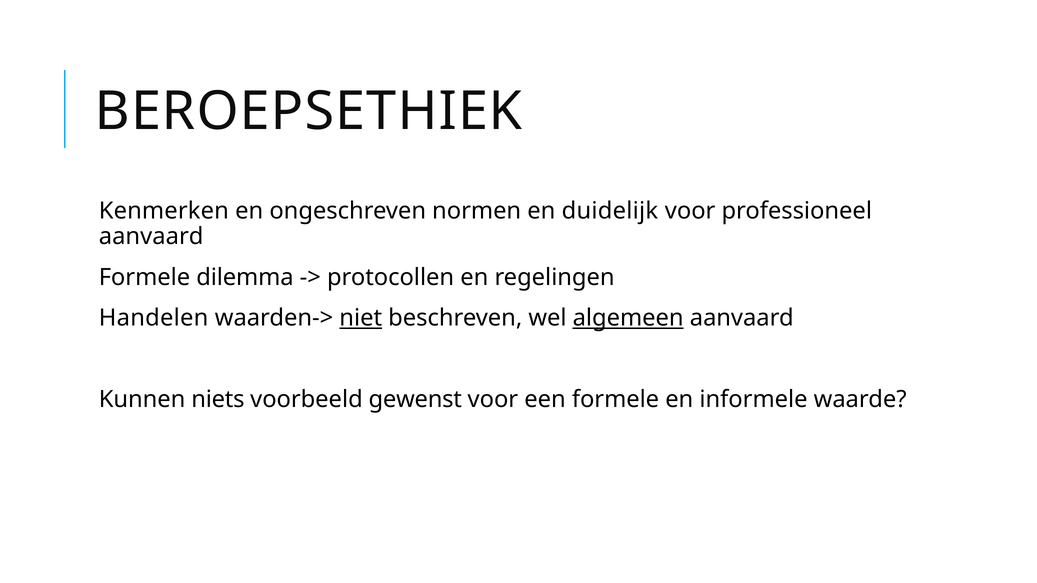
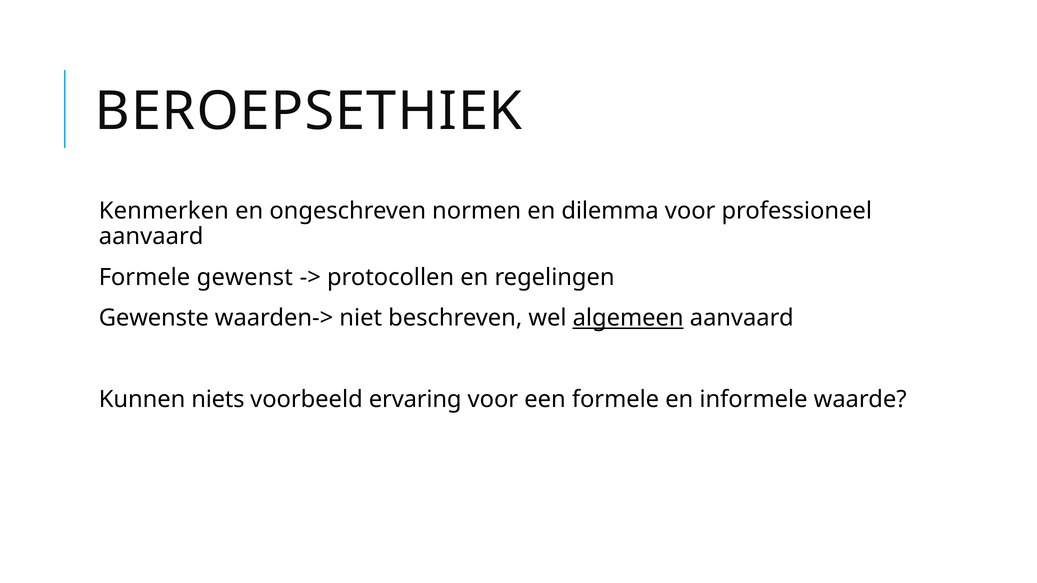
duidelijk: duidelijk -> dilemma
dilemma: dilemma -> gewenst
Handelen: Handelen -> Gewenste
niet underline: present -> none
gewenst: gewenst -> ervaring
